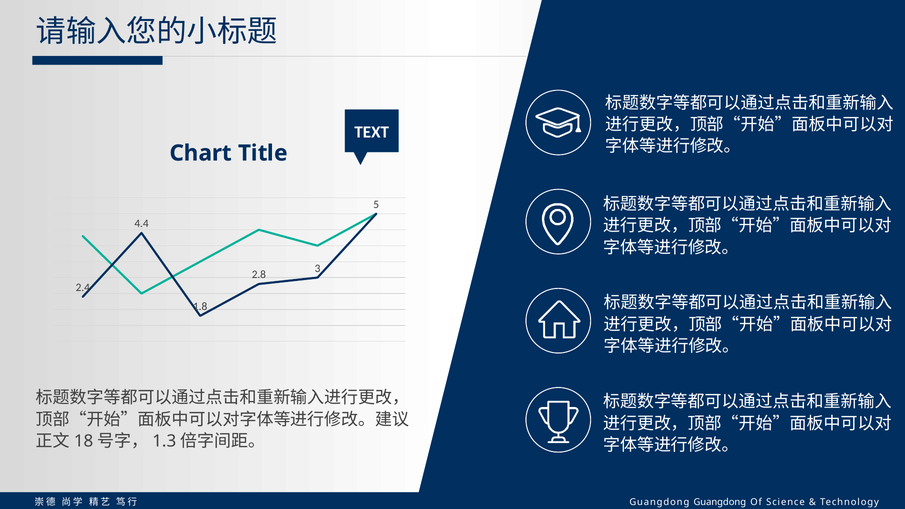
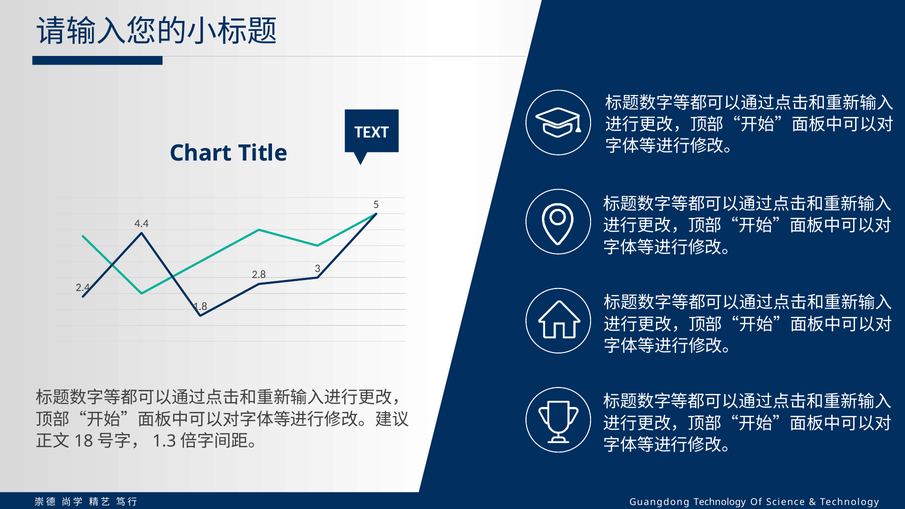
Guangdong Guangdong: Guangdong -> Technology
